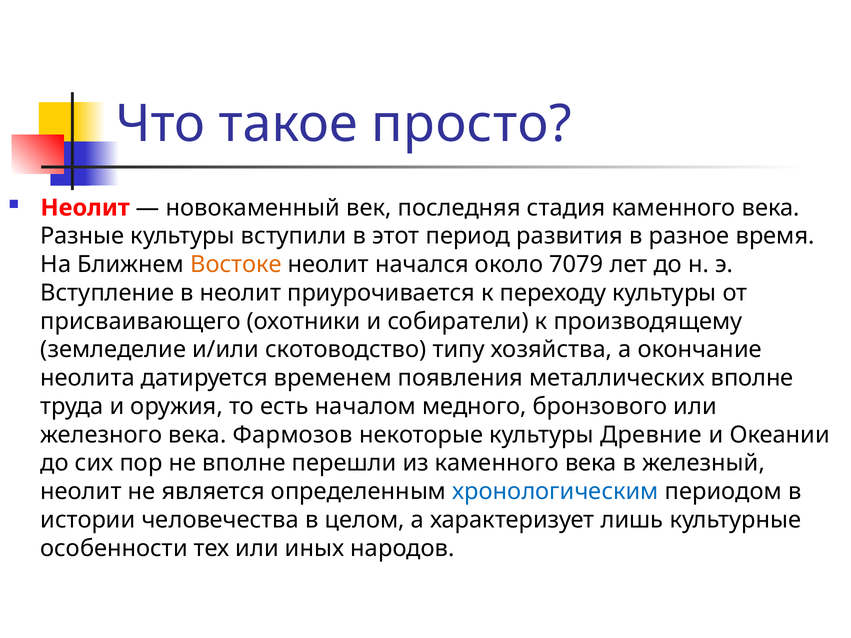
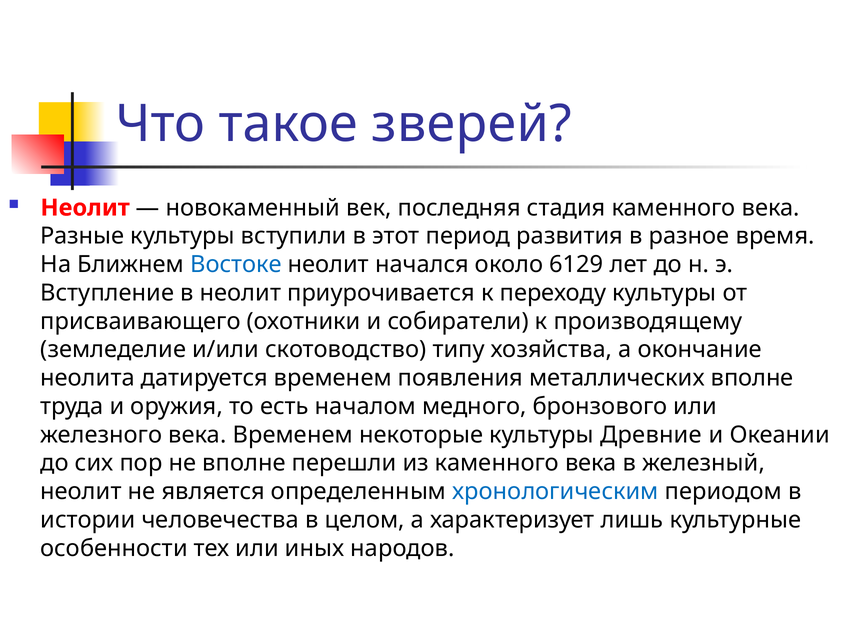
просто: просто -> зверей
Востоке colour: orange -> blue
7079: 7079 -> 6129
века Фармозов: Фармозов -> Временем
